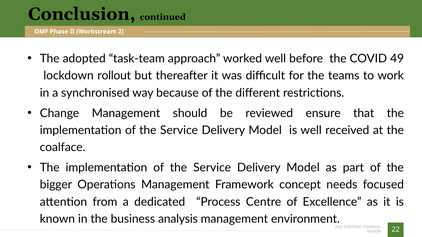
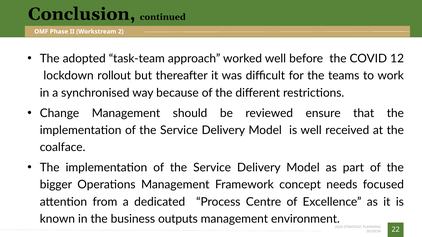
49: 49 -> 12
analysis: analysis -> outputs
